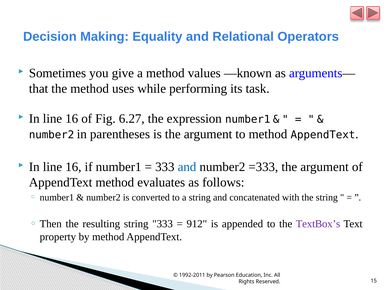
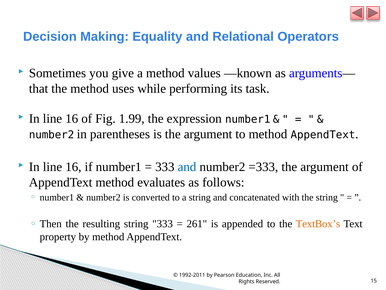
6.27: 6.27 -> 1.99
912: 912 -> 261
TextBox’s colour: purple -> orange
